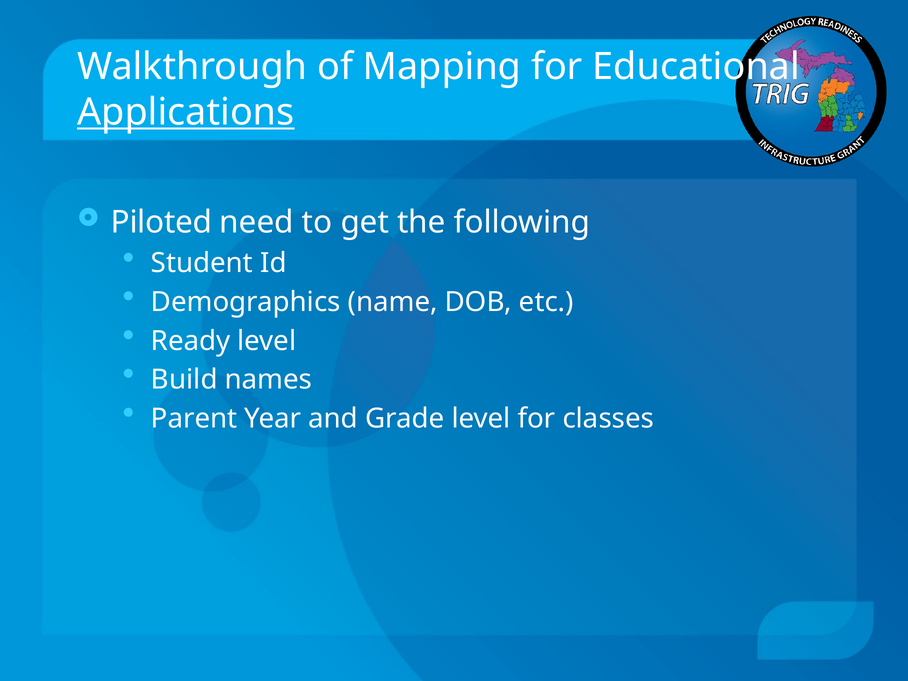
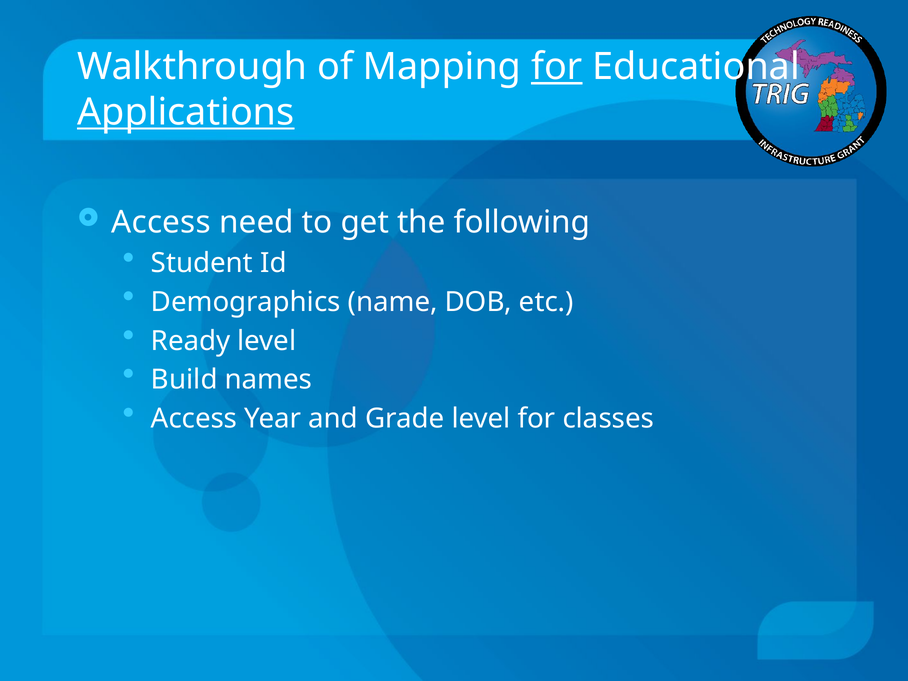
for at (557, 67) underline: none -> present
Piloted at (161, 222): Piloted -> Access
Parent at (194, 418): Parent -> Access
